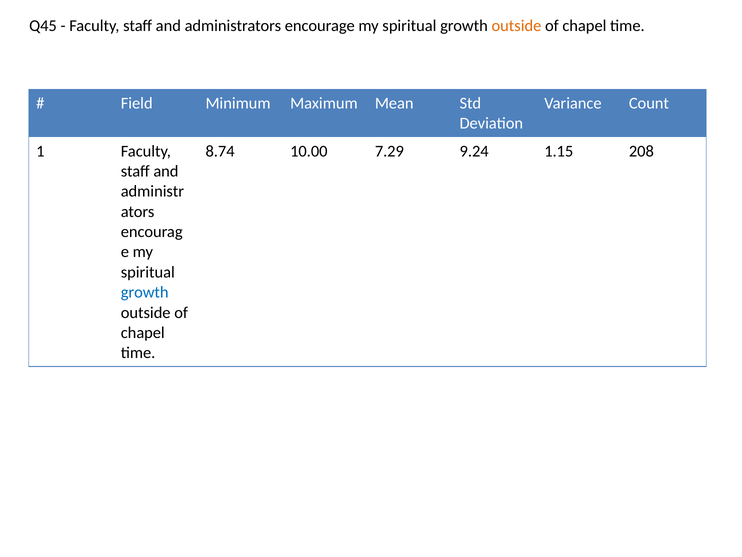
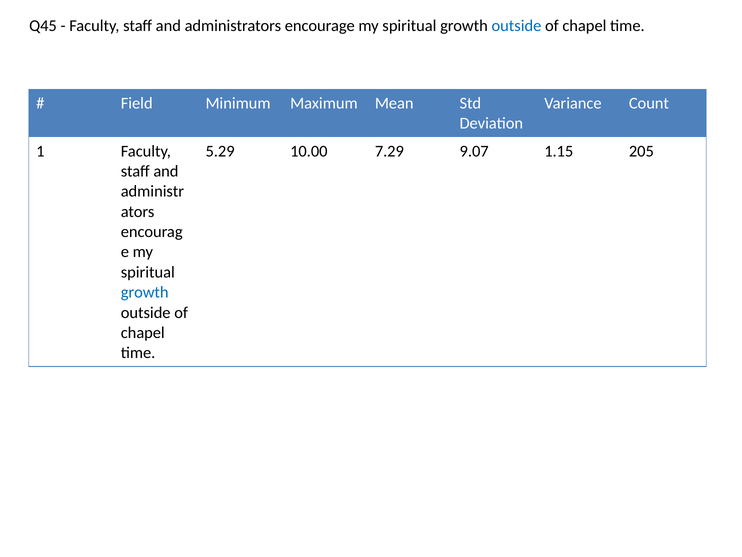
outside at (516, 26) colour: orange -> blue
8.74: 8.74 -> 5.29
9.24: 9.24 -> 9.07
208: 208 -> 205
